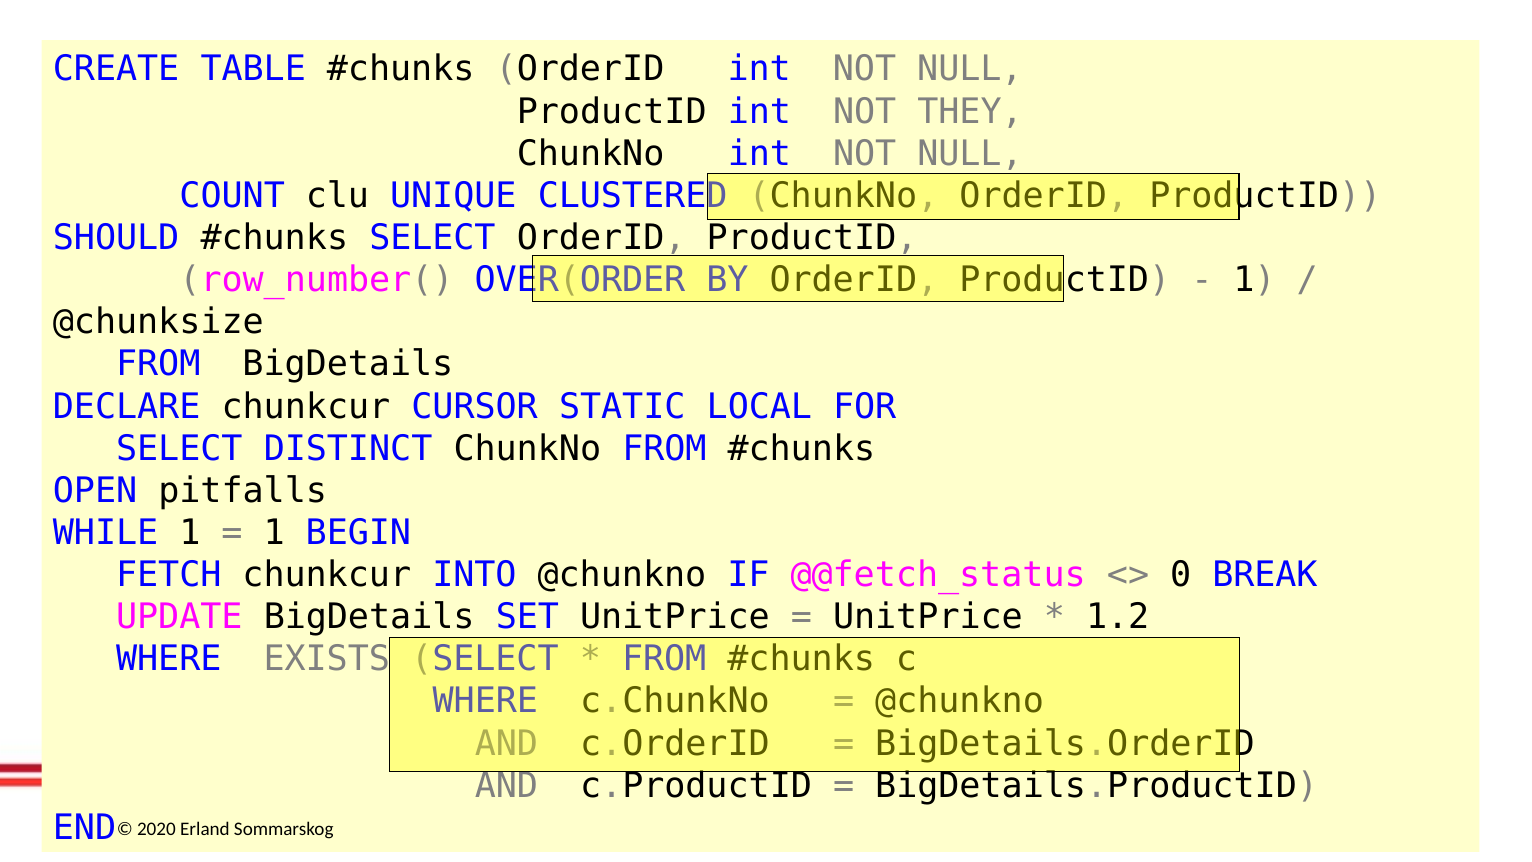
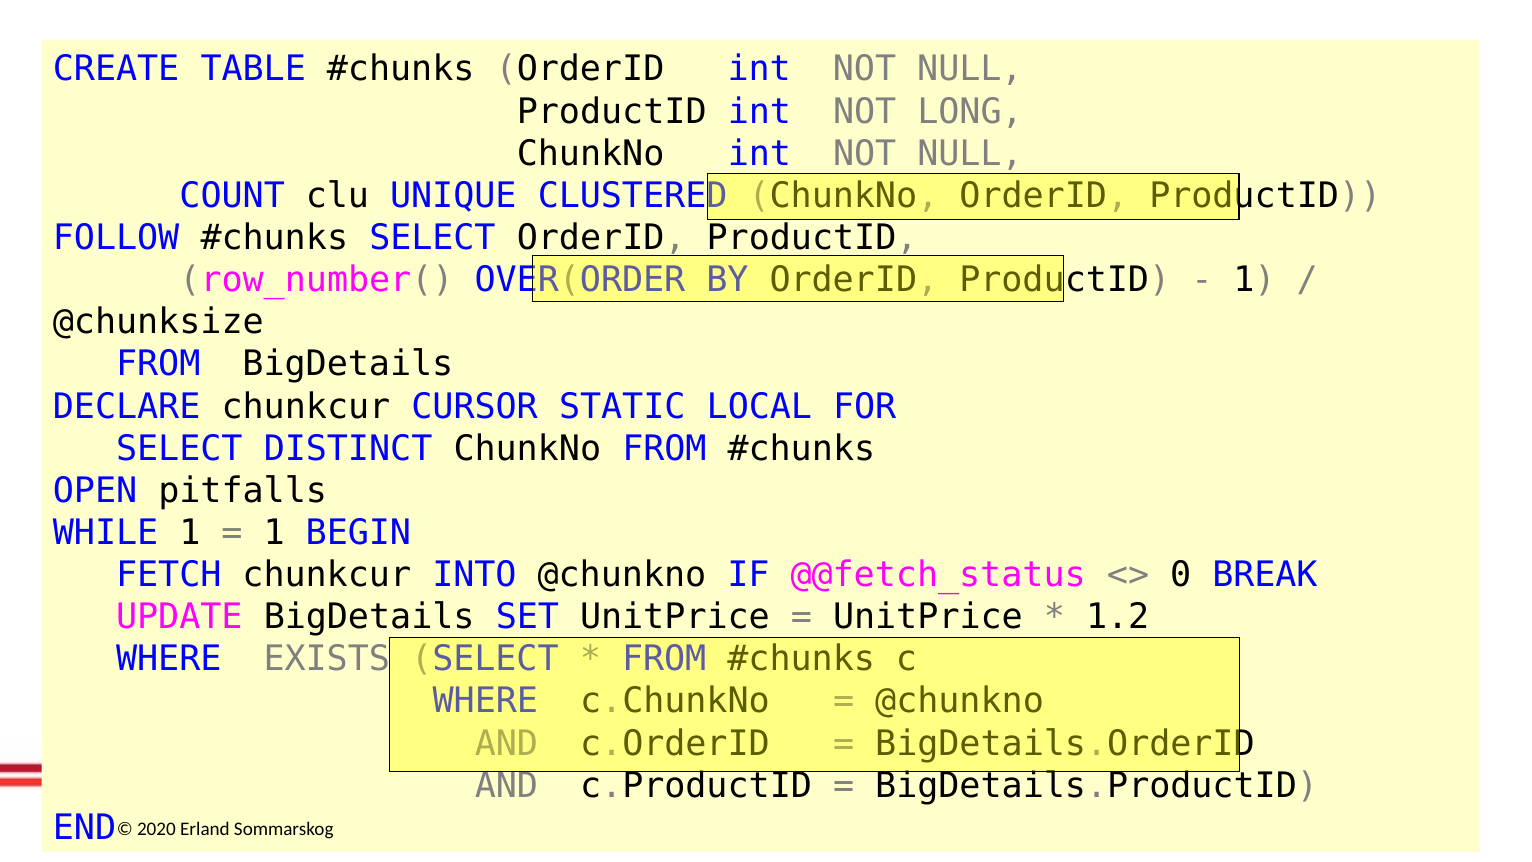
THEY: THEY -> LONG
SHOULD: SHOULD -> FOLLOW
